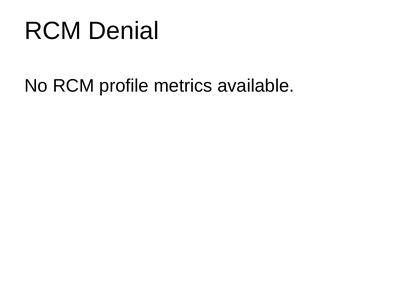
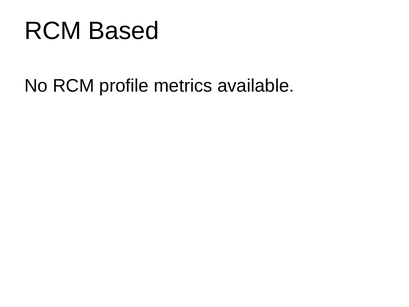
Denial: Denial -> Based
